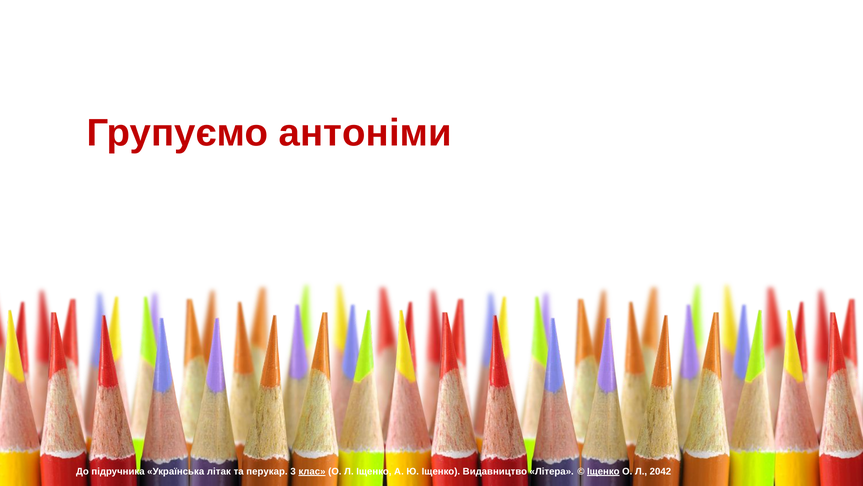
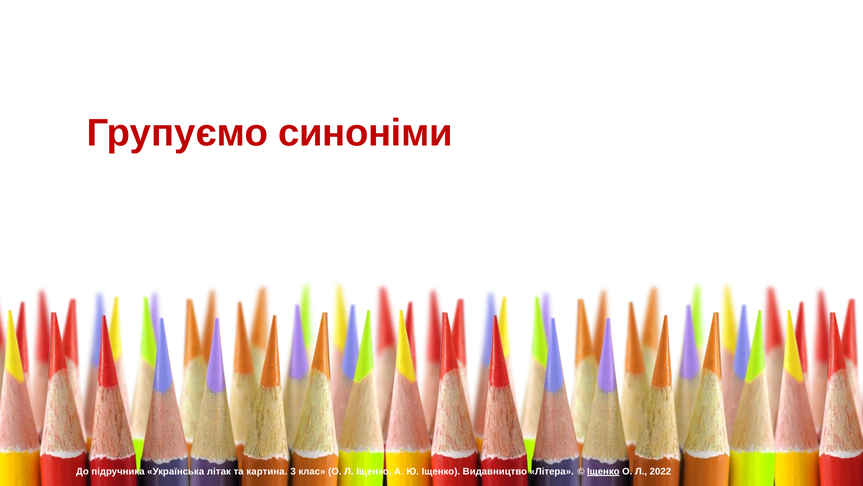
антоніми: антоніми -> синоніми
перукар: перукар -> картина
клас underline: present -> none
2042: 2042 -> 2022
